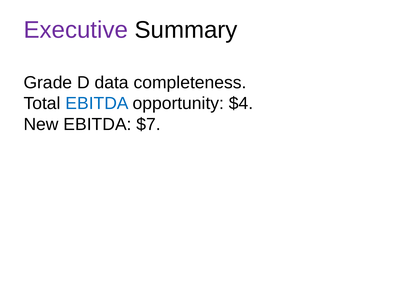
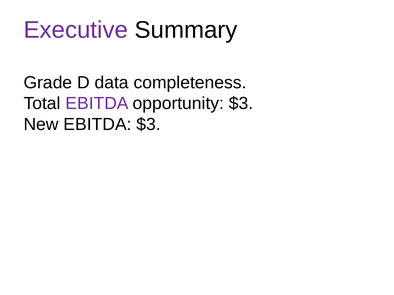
EBITDA at (97, 104) colour: blue -> purple
opportunity $4: $4 -> $3
EBITDA $7: $7 -> $3
